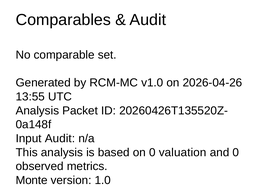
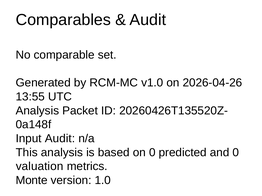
valuation: valuation -> predicted
observed: observed -> valuation
